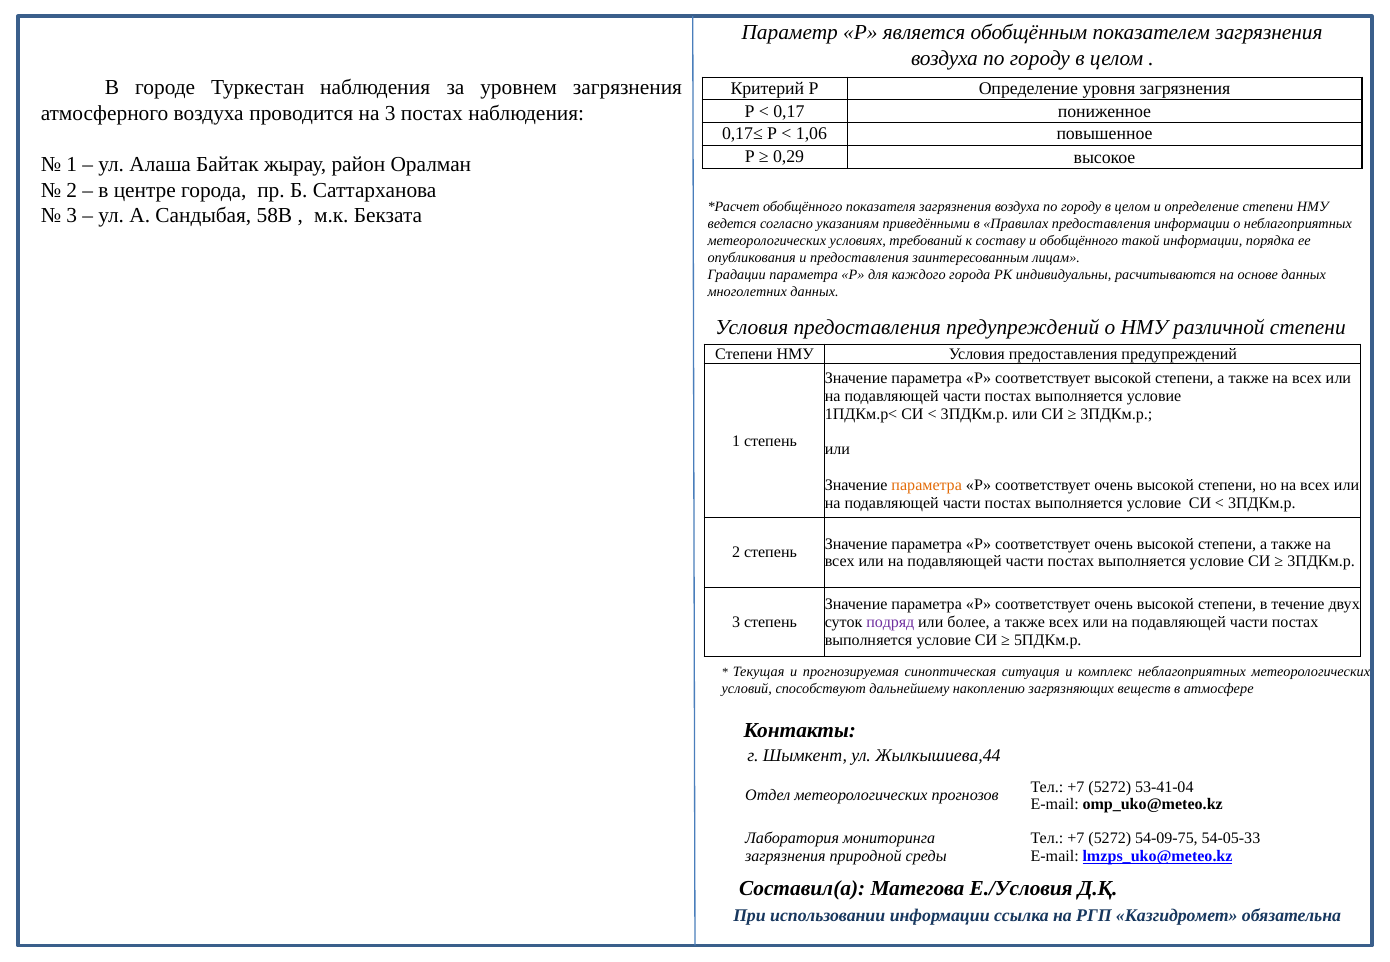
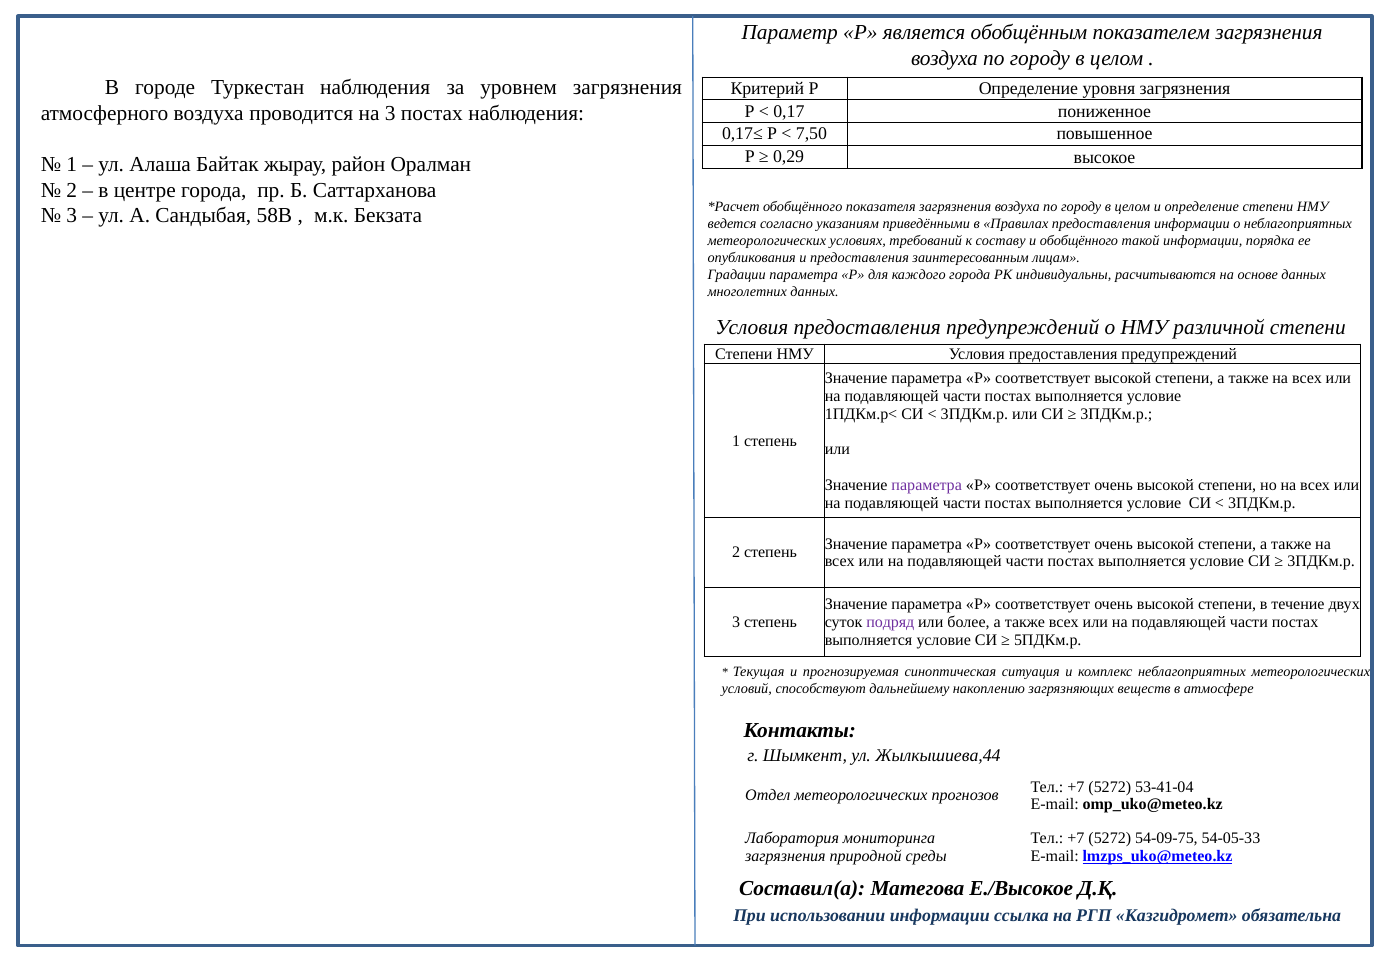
1,06: 1,06 -> 7,50
параметра at (927, 485) colour: orange -> purple
Е./Условия: Е./Условия -> Е./Высокое
